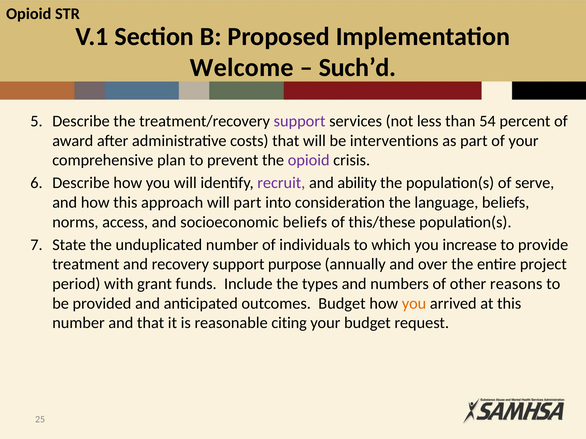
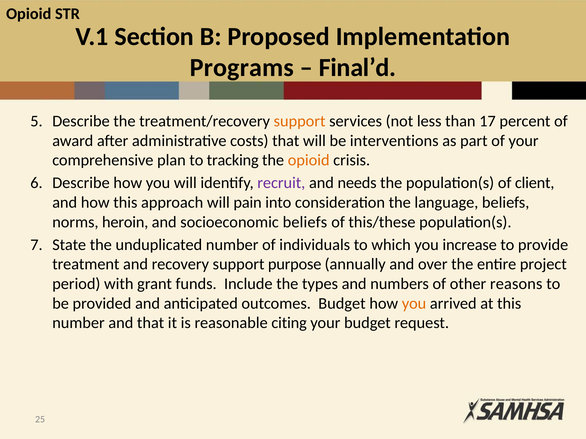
Welcome: Welcome -> Programs
Such’d: Such’d -> Final’d
support at (300, 121) colour: purple -> orange
54: 54 -> 17
prevent: prevent -> tracking
opioid at (309, 160) colour: purple -> orange
ability: ability -> needs
serve: serve -> client
will part: part -> pain
access: access -> heroin
